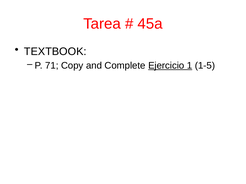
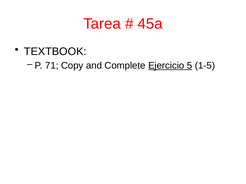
1: 1 -> 5
